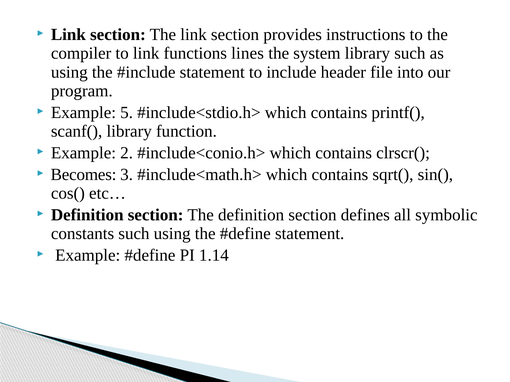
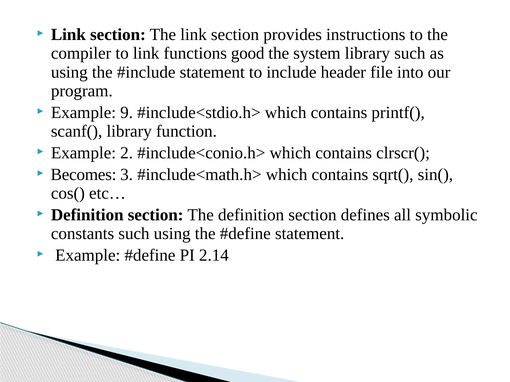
lines: lines -> good
5: 5 -> 9
1.14: 1.14 -> 2.14
